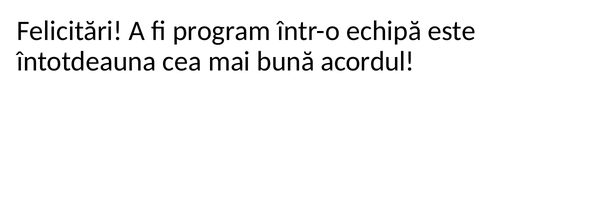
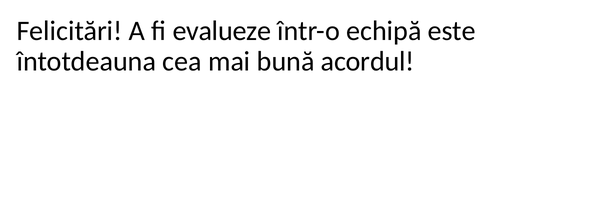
program: program -> evalueze
